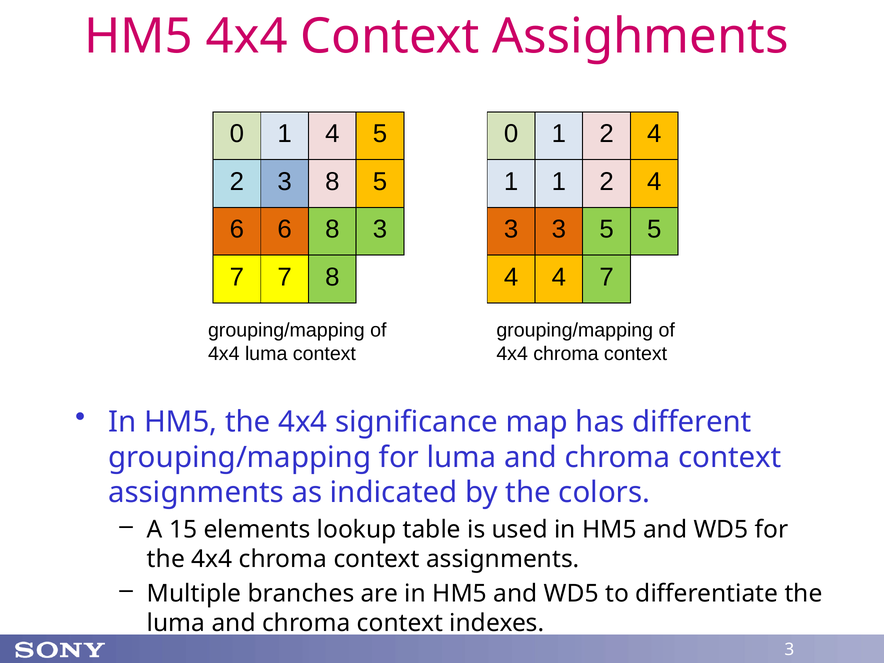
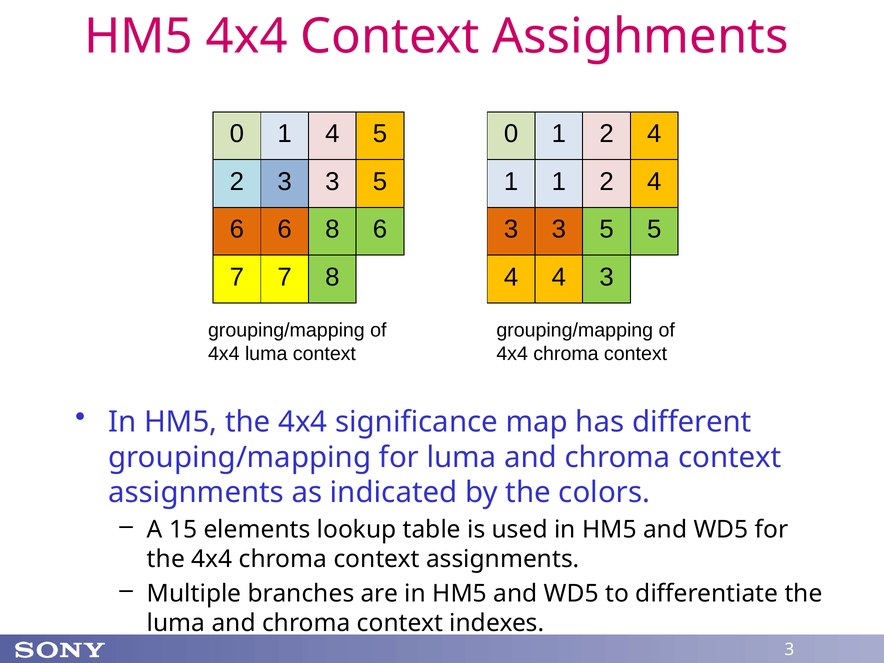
2 3 8: 8 -> 3
8 3: 3 -> 6
4 4 7: 7 -> 3
